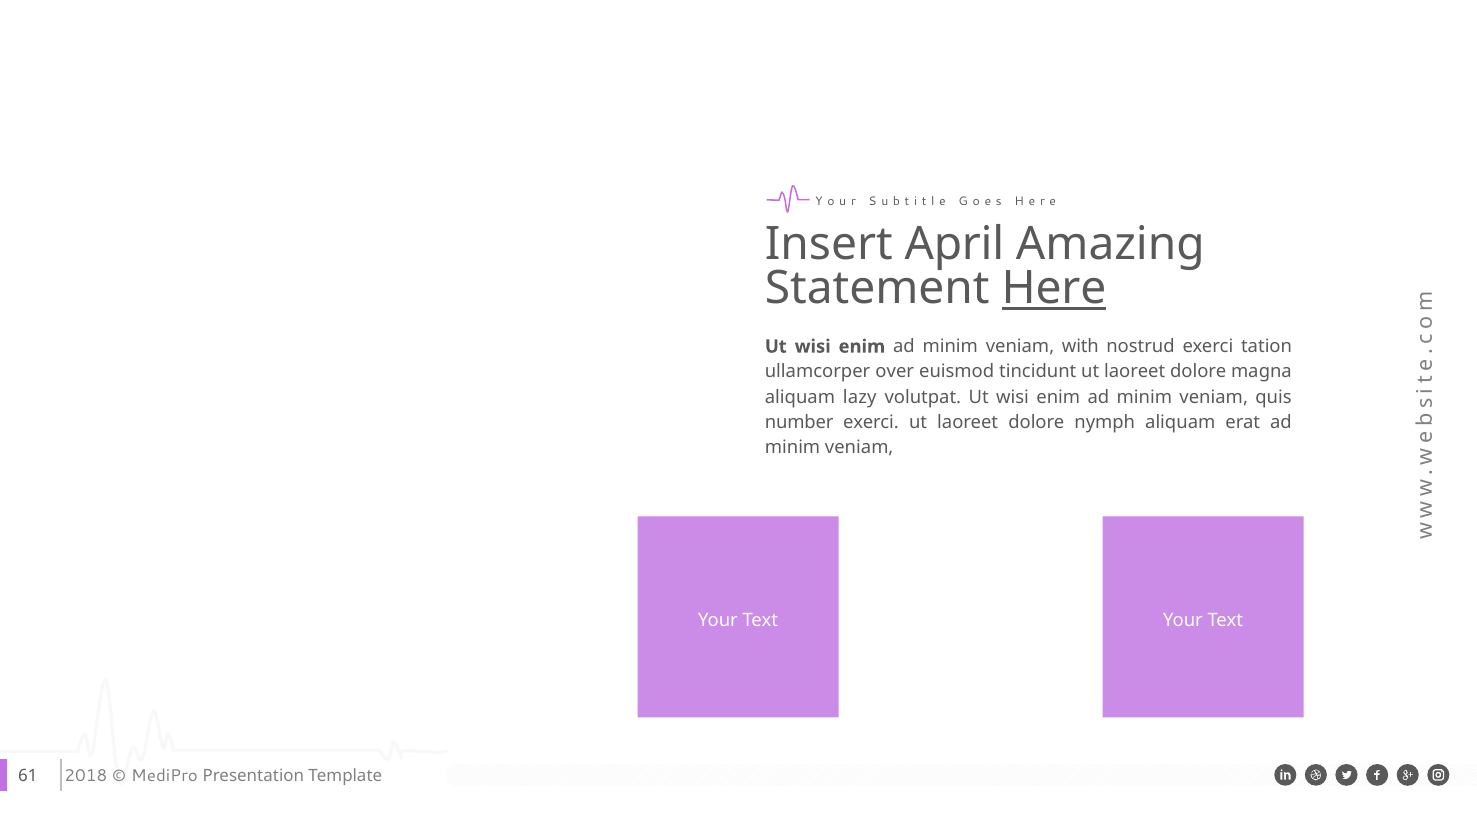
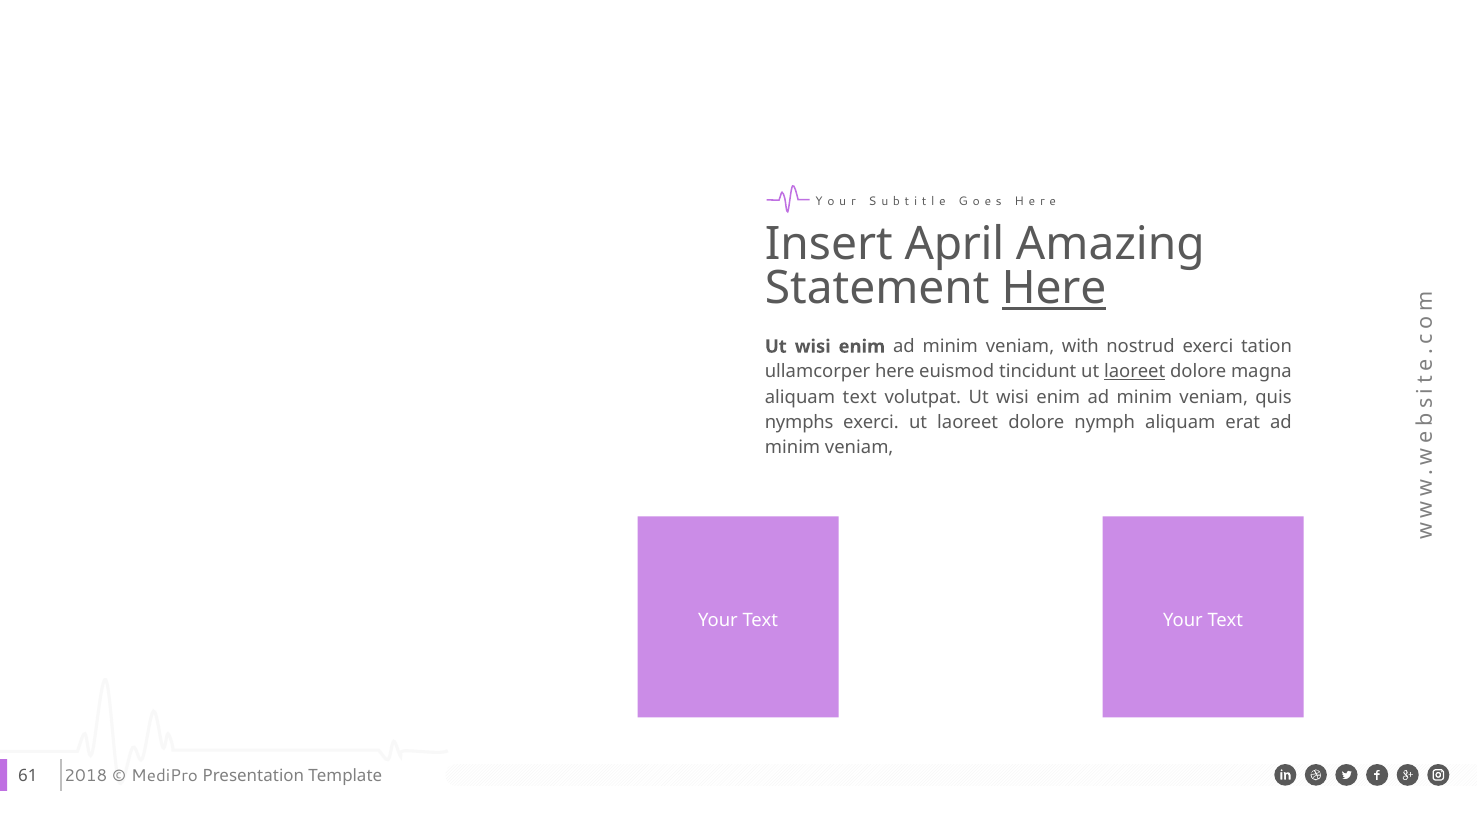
ullamcorper over: over -> here
laoreet at (1135, 372) underline: none -> present
aliquam lazy: lazy -> text
number: number -> nymphs
